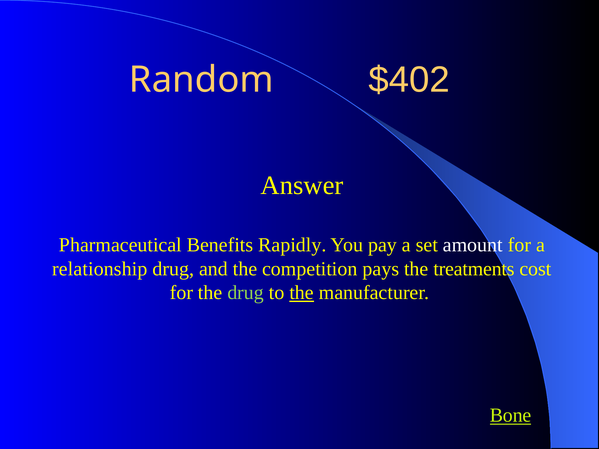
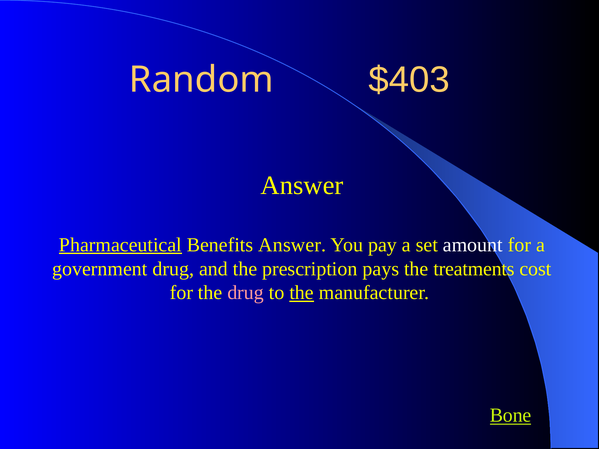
$402: $402 -> $403
Pharmaceutical underline: none -> present
Benefits Rapidly: Rapidly -> Answer
relationship: relationship -> government
competition: competition -> prescription
drug at (246, 293) colour: light green -> pink
